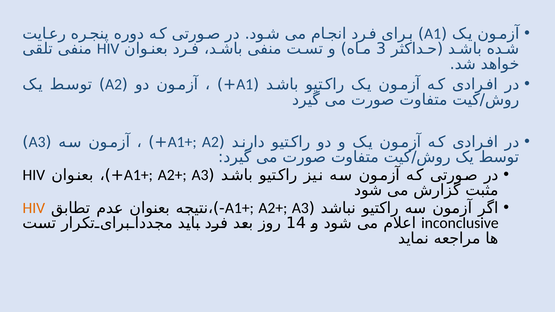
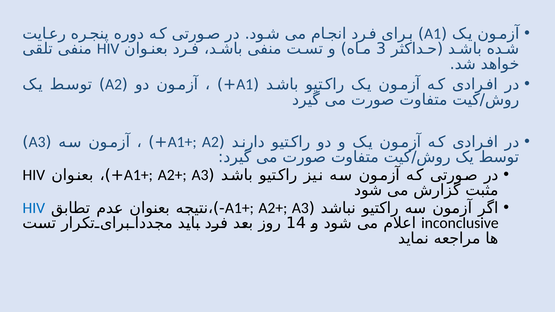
HIV at (34, 208) colour: orange -> blue
